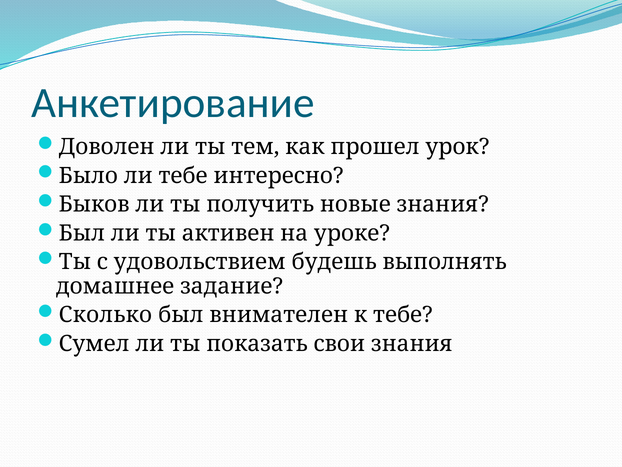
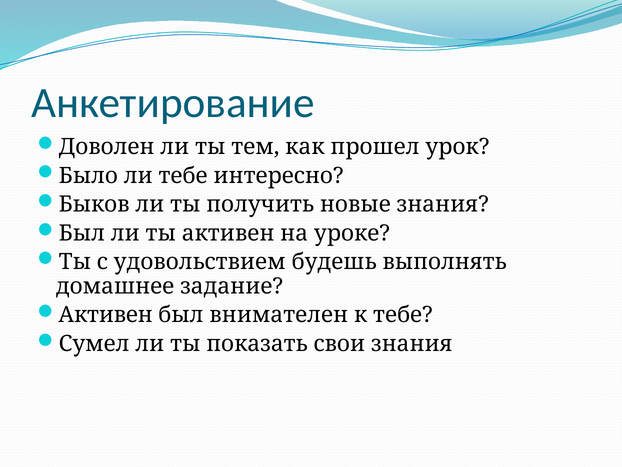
Сколько at (105, 315): Сколько -> Активен
